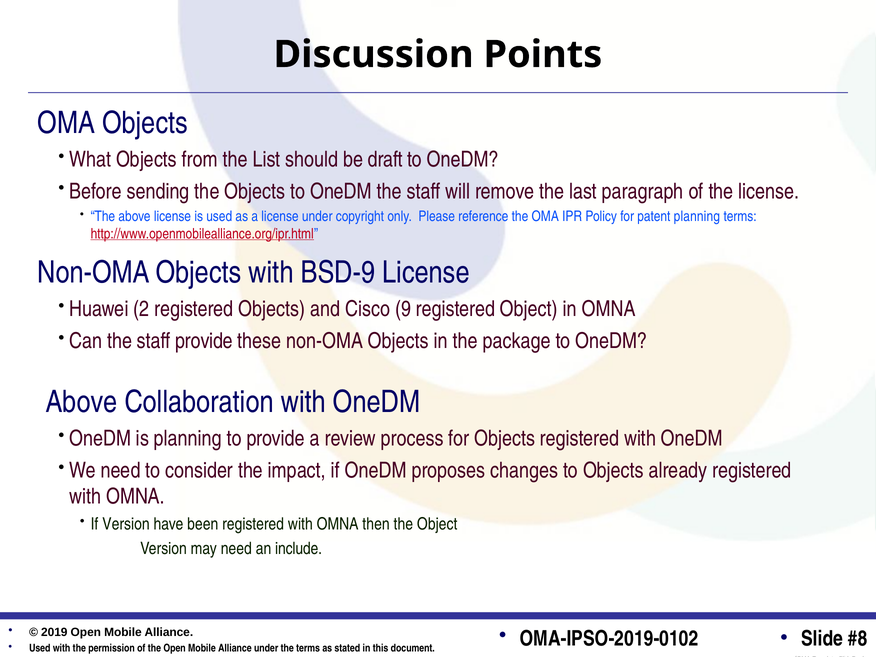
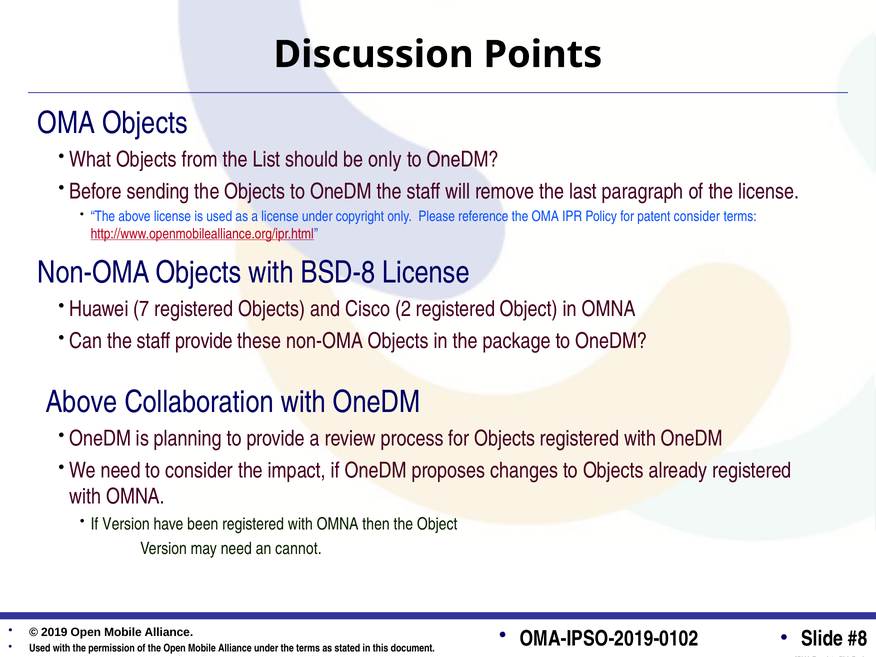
be draft: draft -> only
patent planning: planning -> consider
BSD-9: BSD-9 -> BSD-8
2: 2 -> 7
9: 9 -> 2
include: include -> cannot
